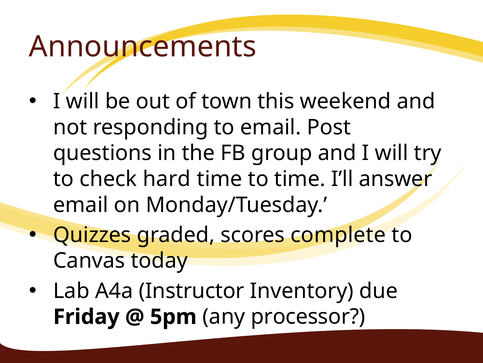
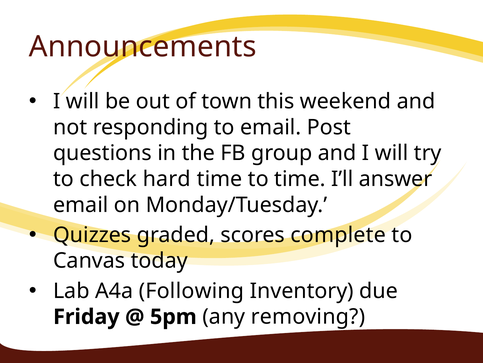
Instructor: Instructor -> Following
processor: processor -> removing
